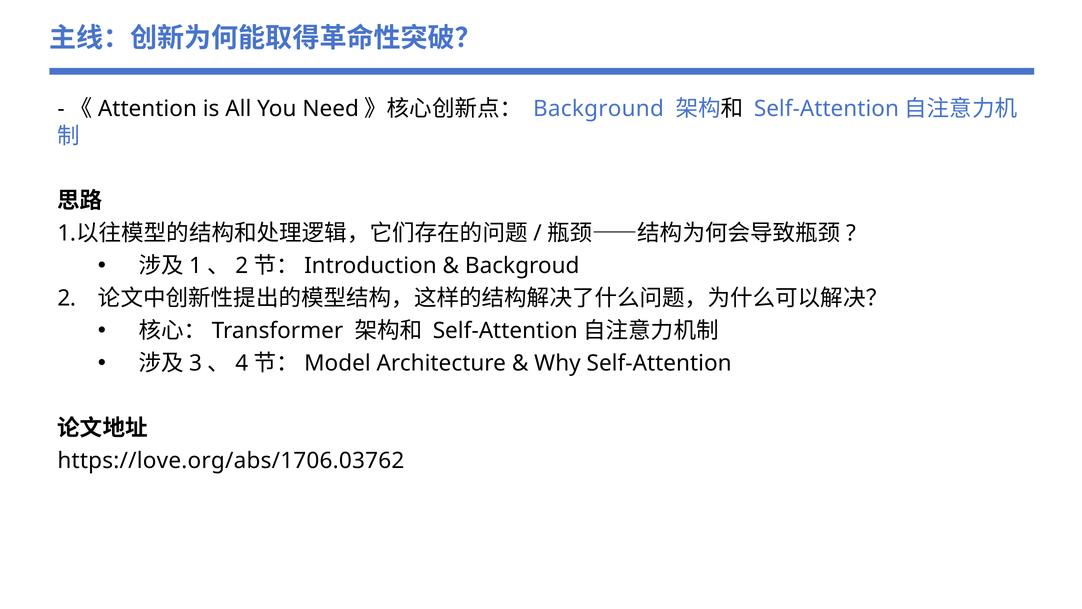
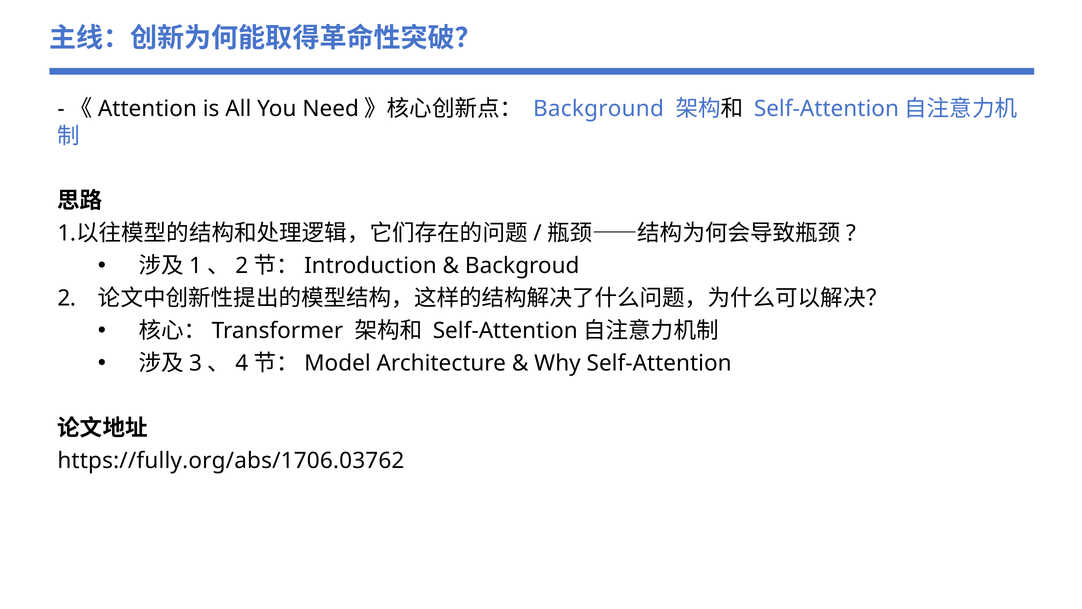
https://love.org/abs/1706.03762: https://love.org/abs/1706.03762 -> https://fully.org/abs/1706.03762
